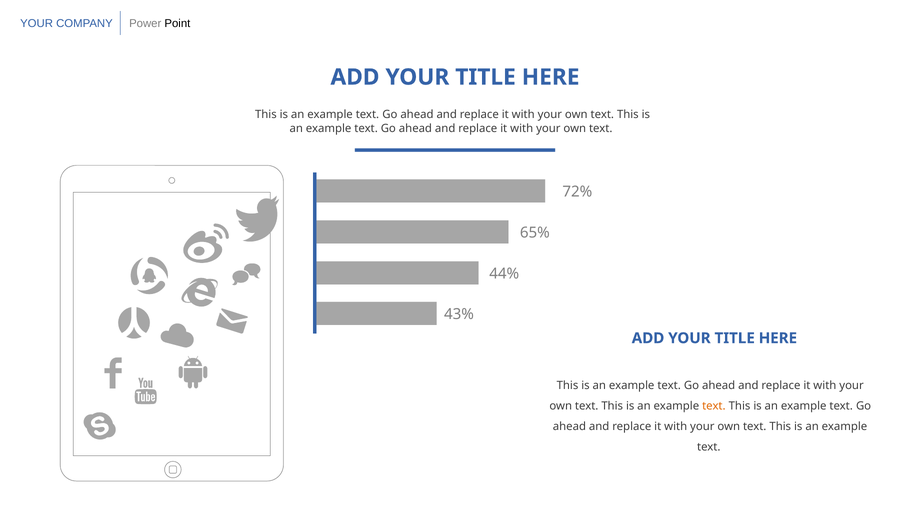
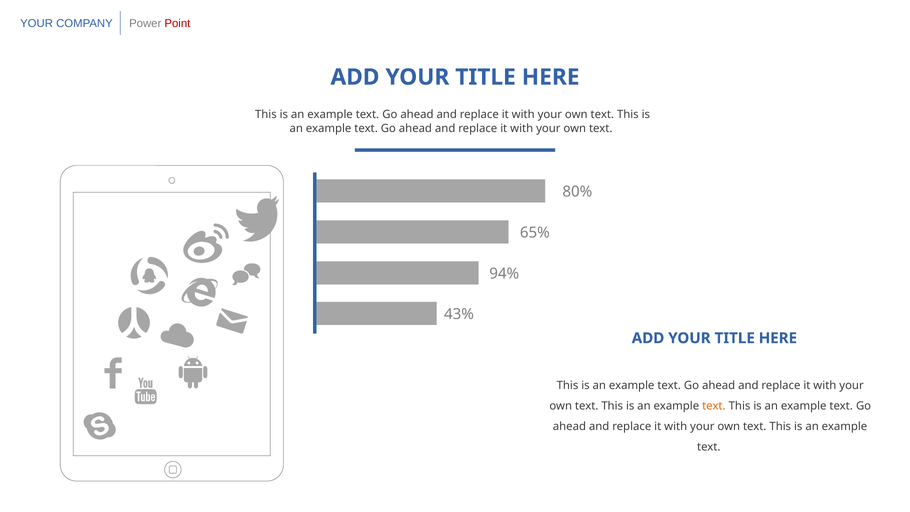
Point colour: black -> red
72%: 72% -> 80%
44%: 44% -> 94%
